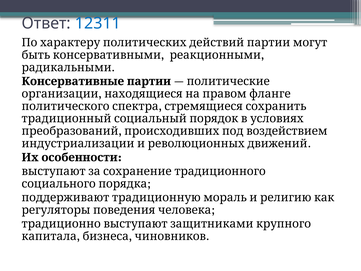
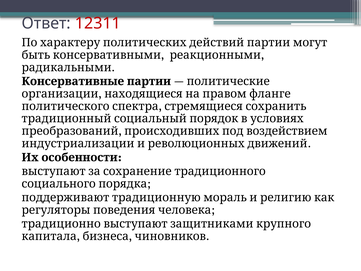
12311 colour: blue -> red
